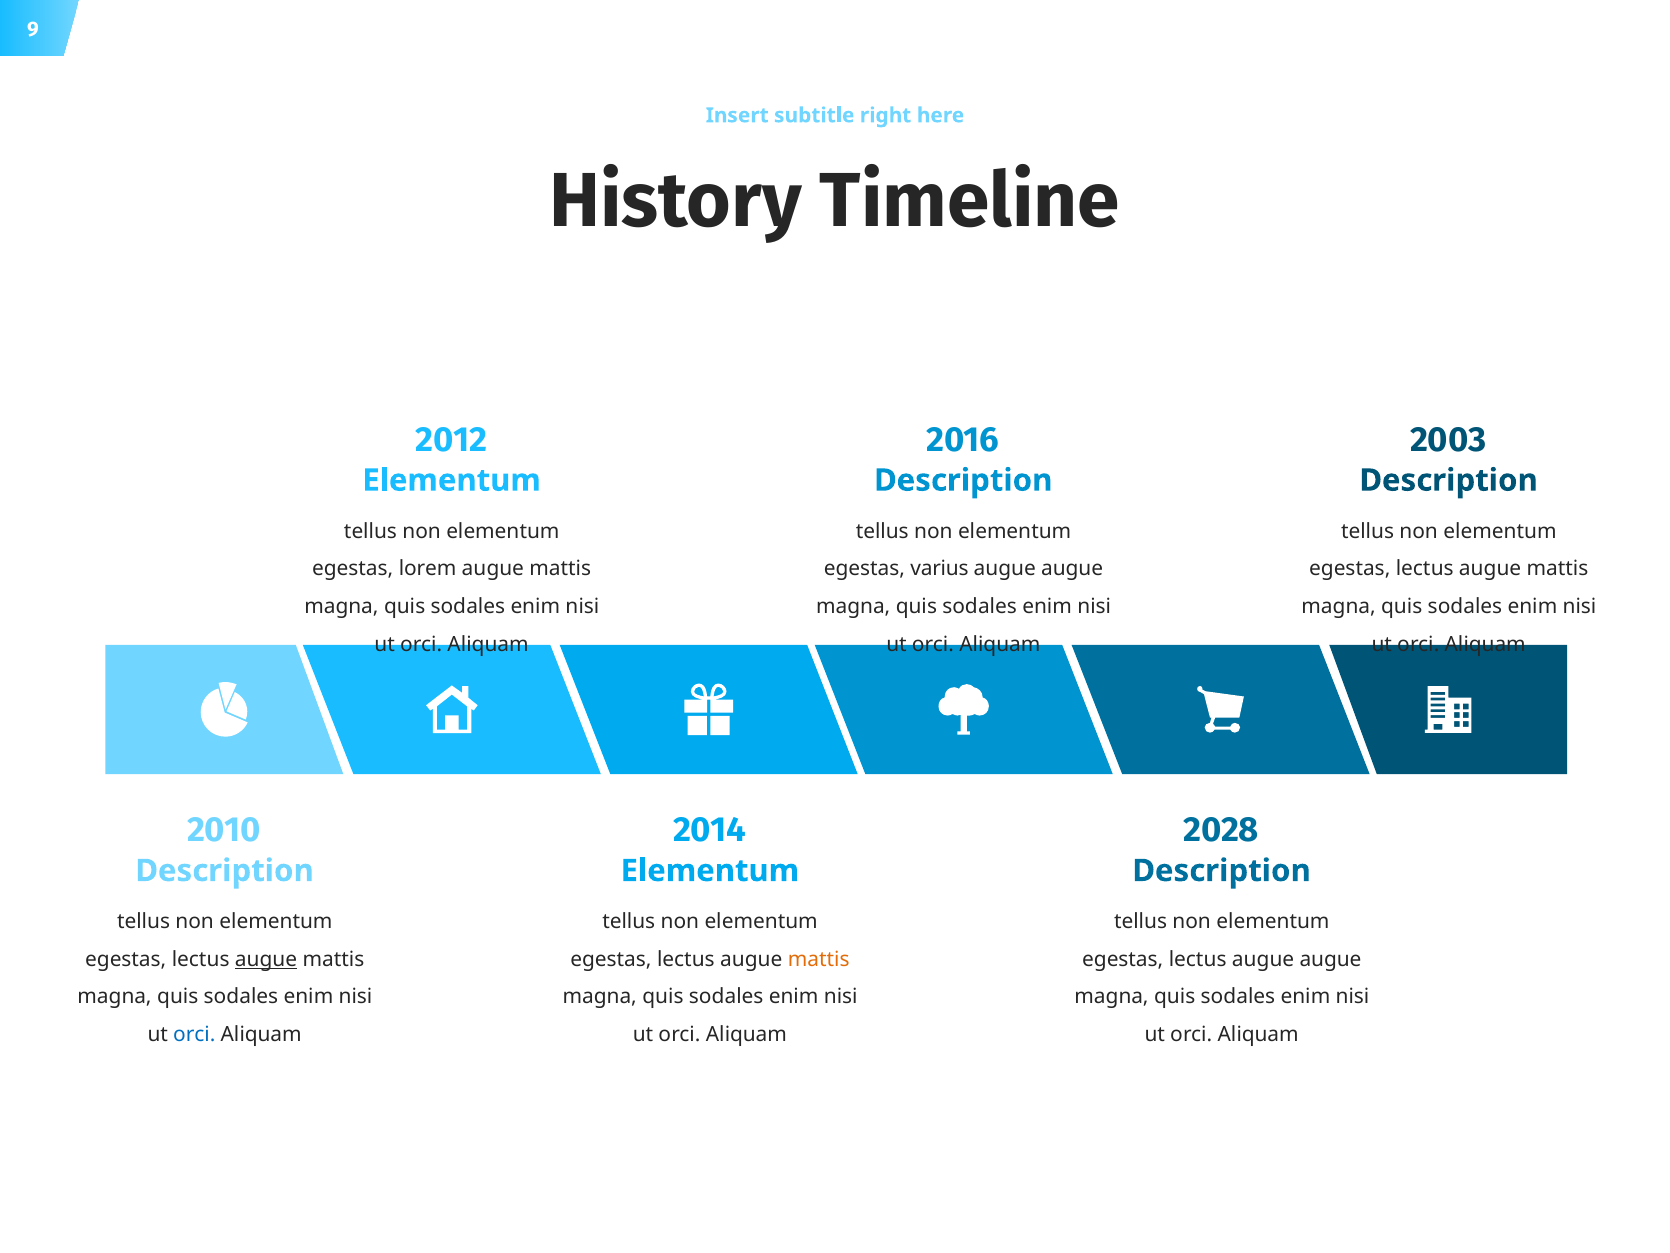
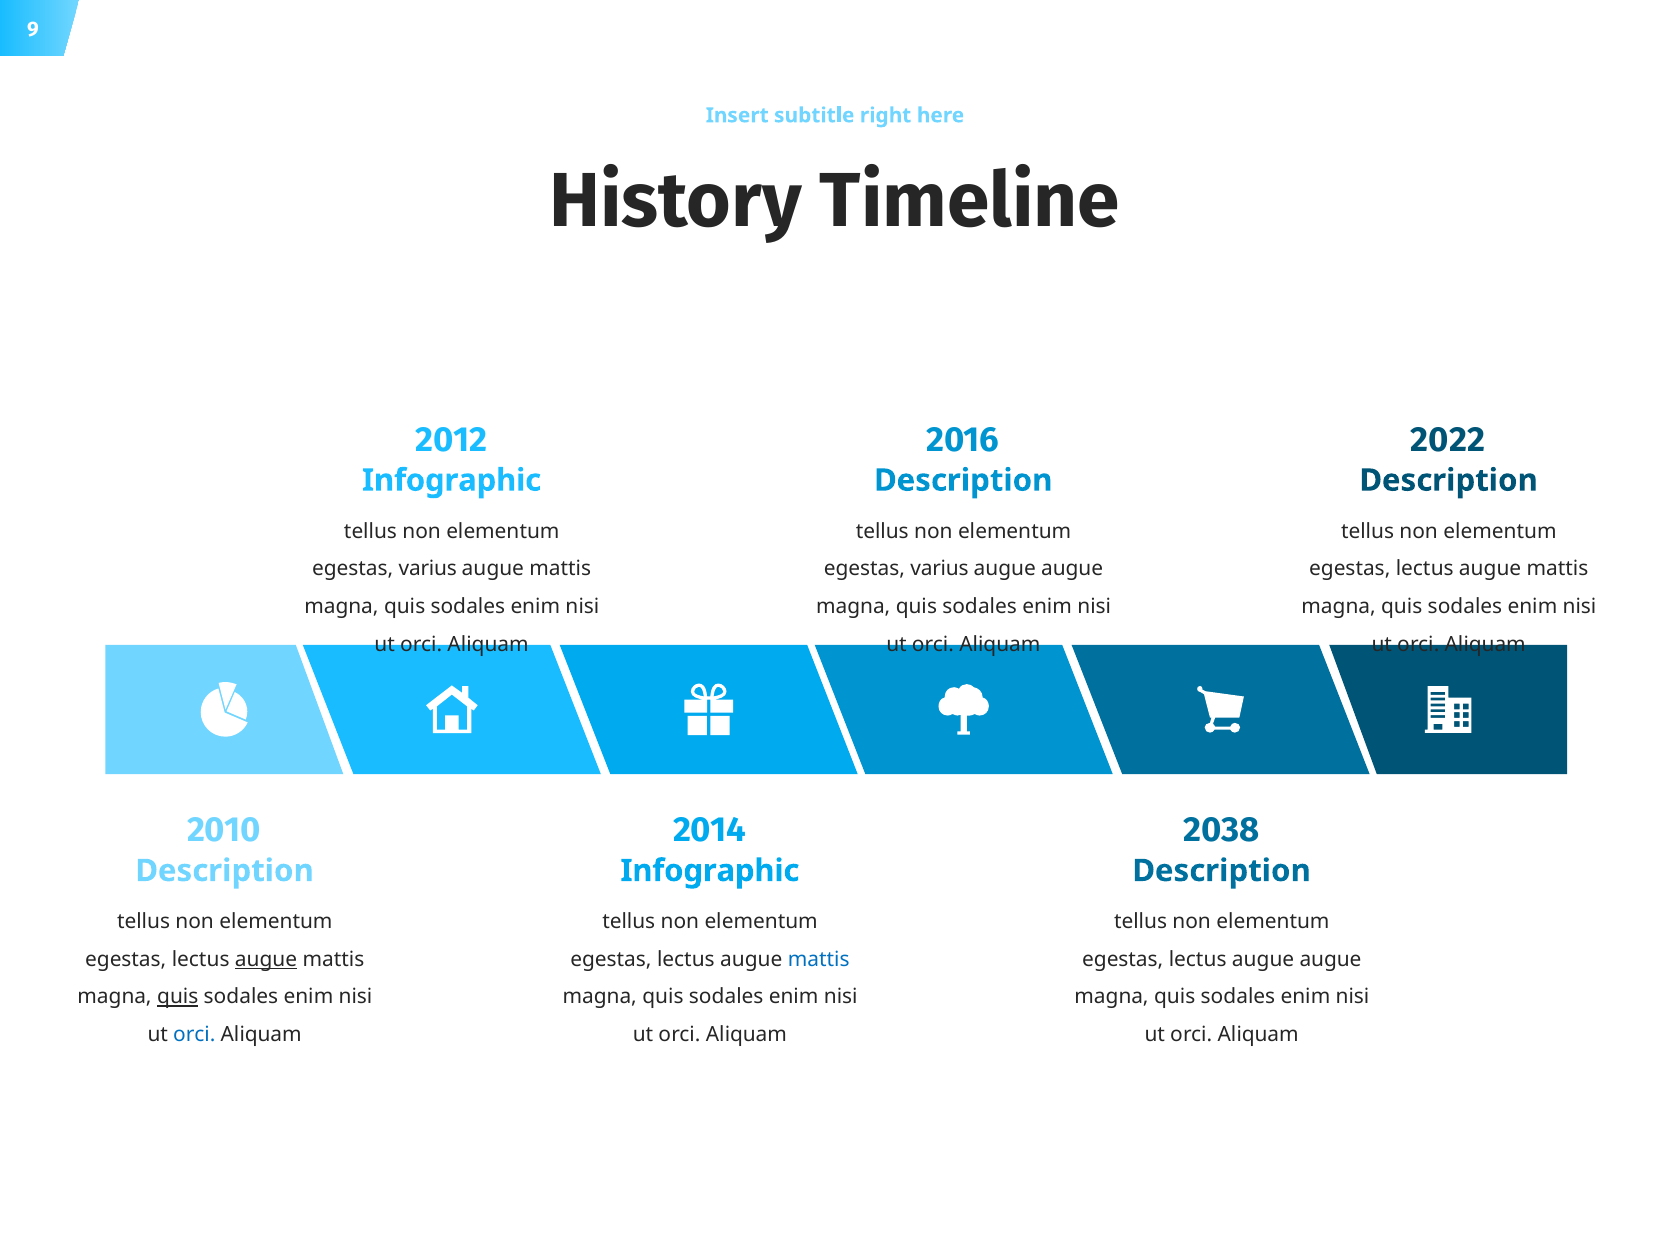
2003: 2003 -> 2022
Elementum at (452, 480): Elementum -> Infographic
lorem at (428, 569): lorem -> varius
2028: 2028 -> 2038
Elementum at (710, 870): Elementum -> Infographic
mattis at (819, 959) colour: orange -> blue
quis at (178, 997) underline: none -> present
